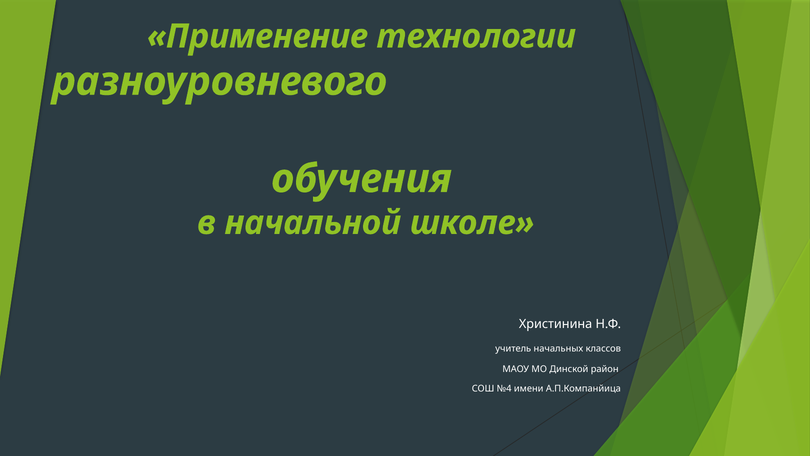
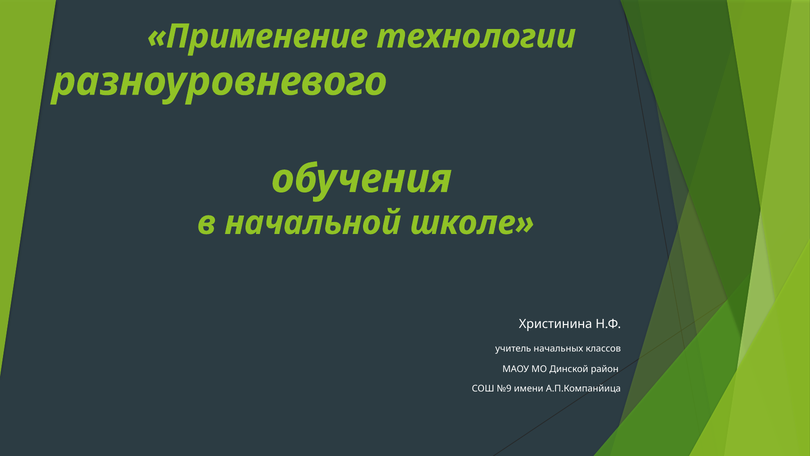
№4: №4 -> №9
